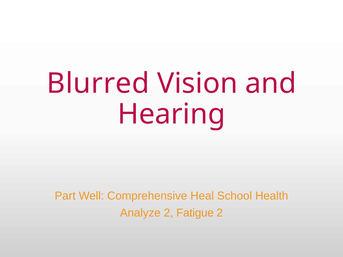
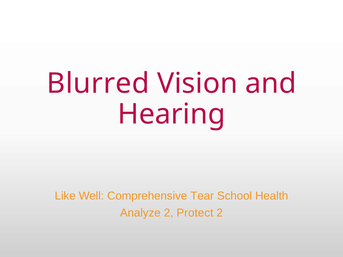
Part: Part -> Like
Heal: Heal -> Tear
Fatigue: Fatigue -> Protect
